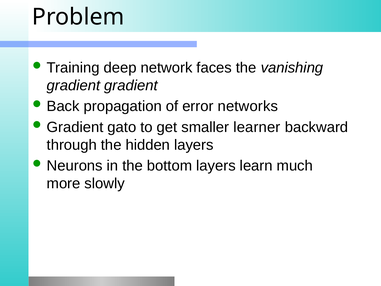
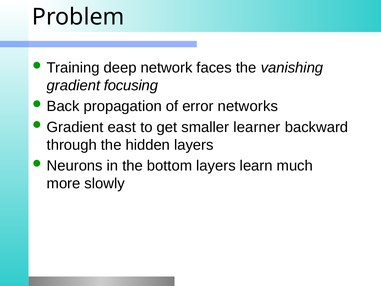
gradient gradient: gradient -> focusing
gato: gato -> east
